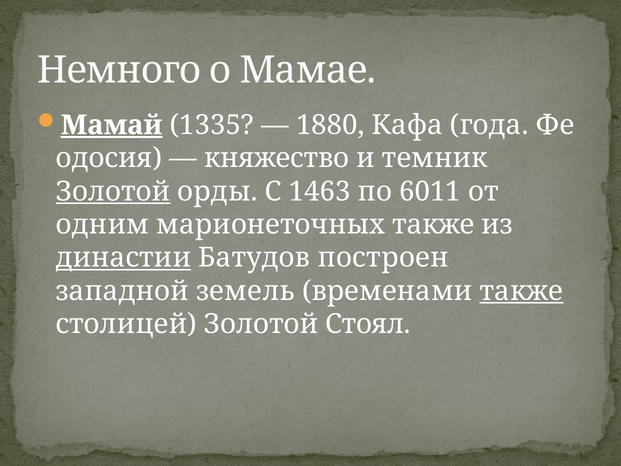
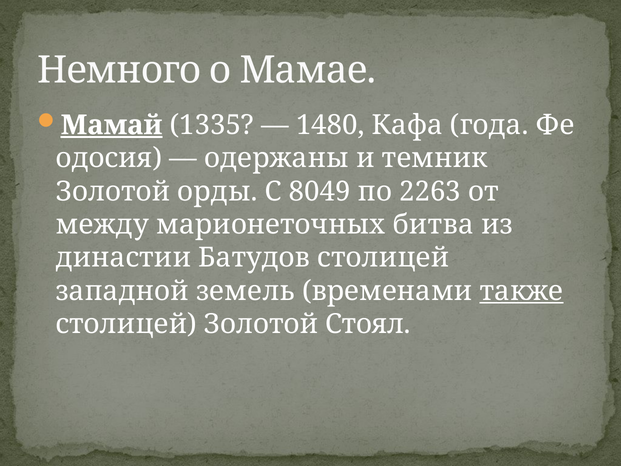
1880: 1880 -> 1480
княжество: княжество -> одержаны
Золотой at (113, 191) underline: present -> none
1463: 1463 -> 8049
6011: 6011 -> 2263
одним: одним -> между
марионеточных также: также -> битва
династии underline: present -> none
Батудов построен: построен -> столицей
